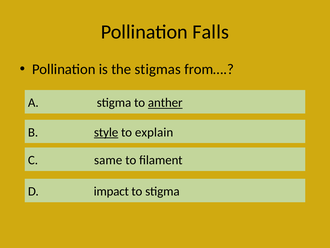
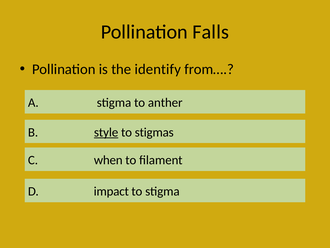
stigmas: stigmas -> identify
anther underline: present -> none
explain: explain -> stigmas
same: same -> when
